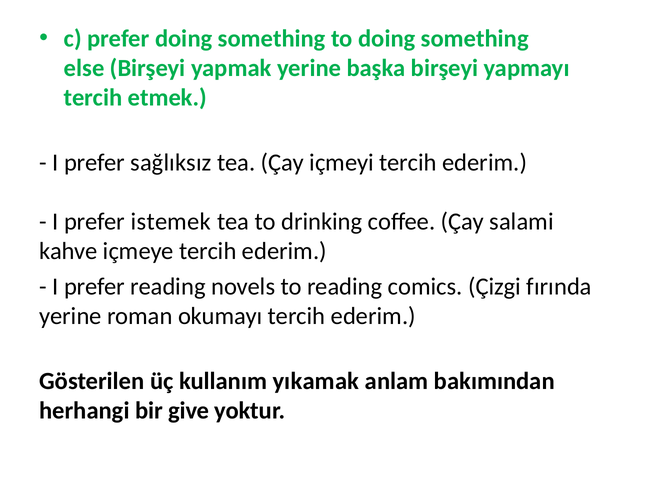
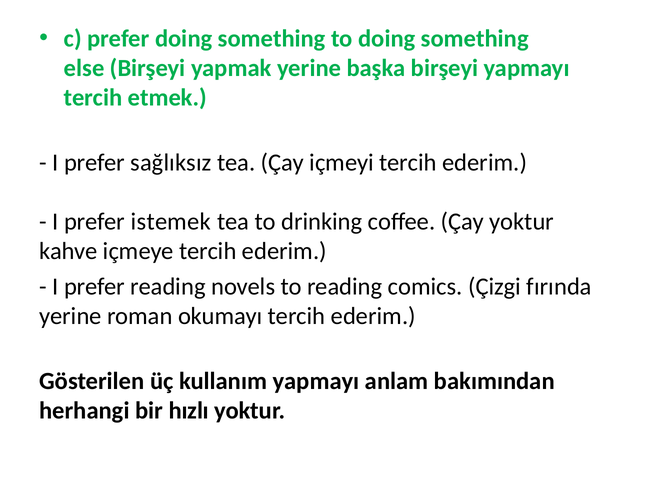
Çay salami: salami -> yoktur
kullanım yıkamak: yıkamak -> yapmayı
give: give -> hızlı
